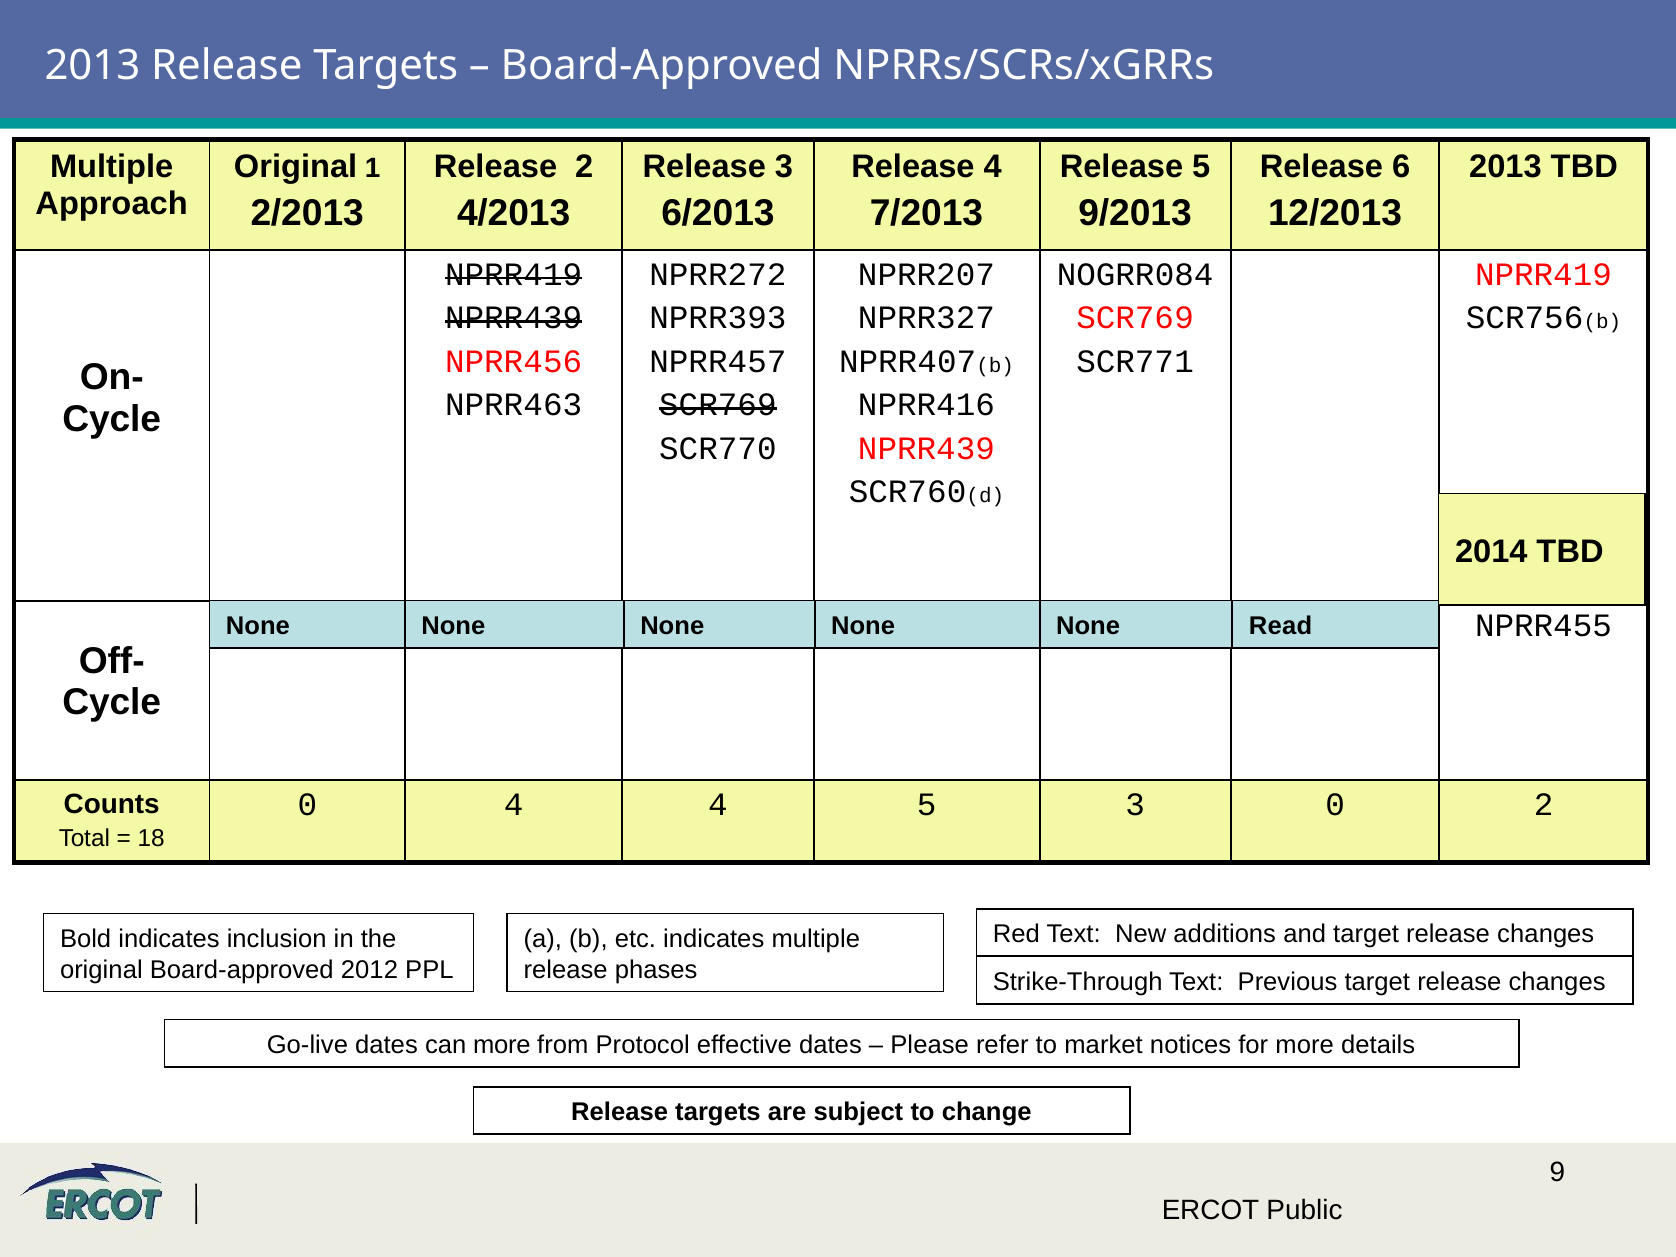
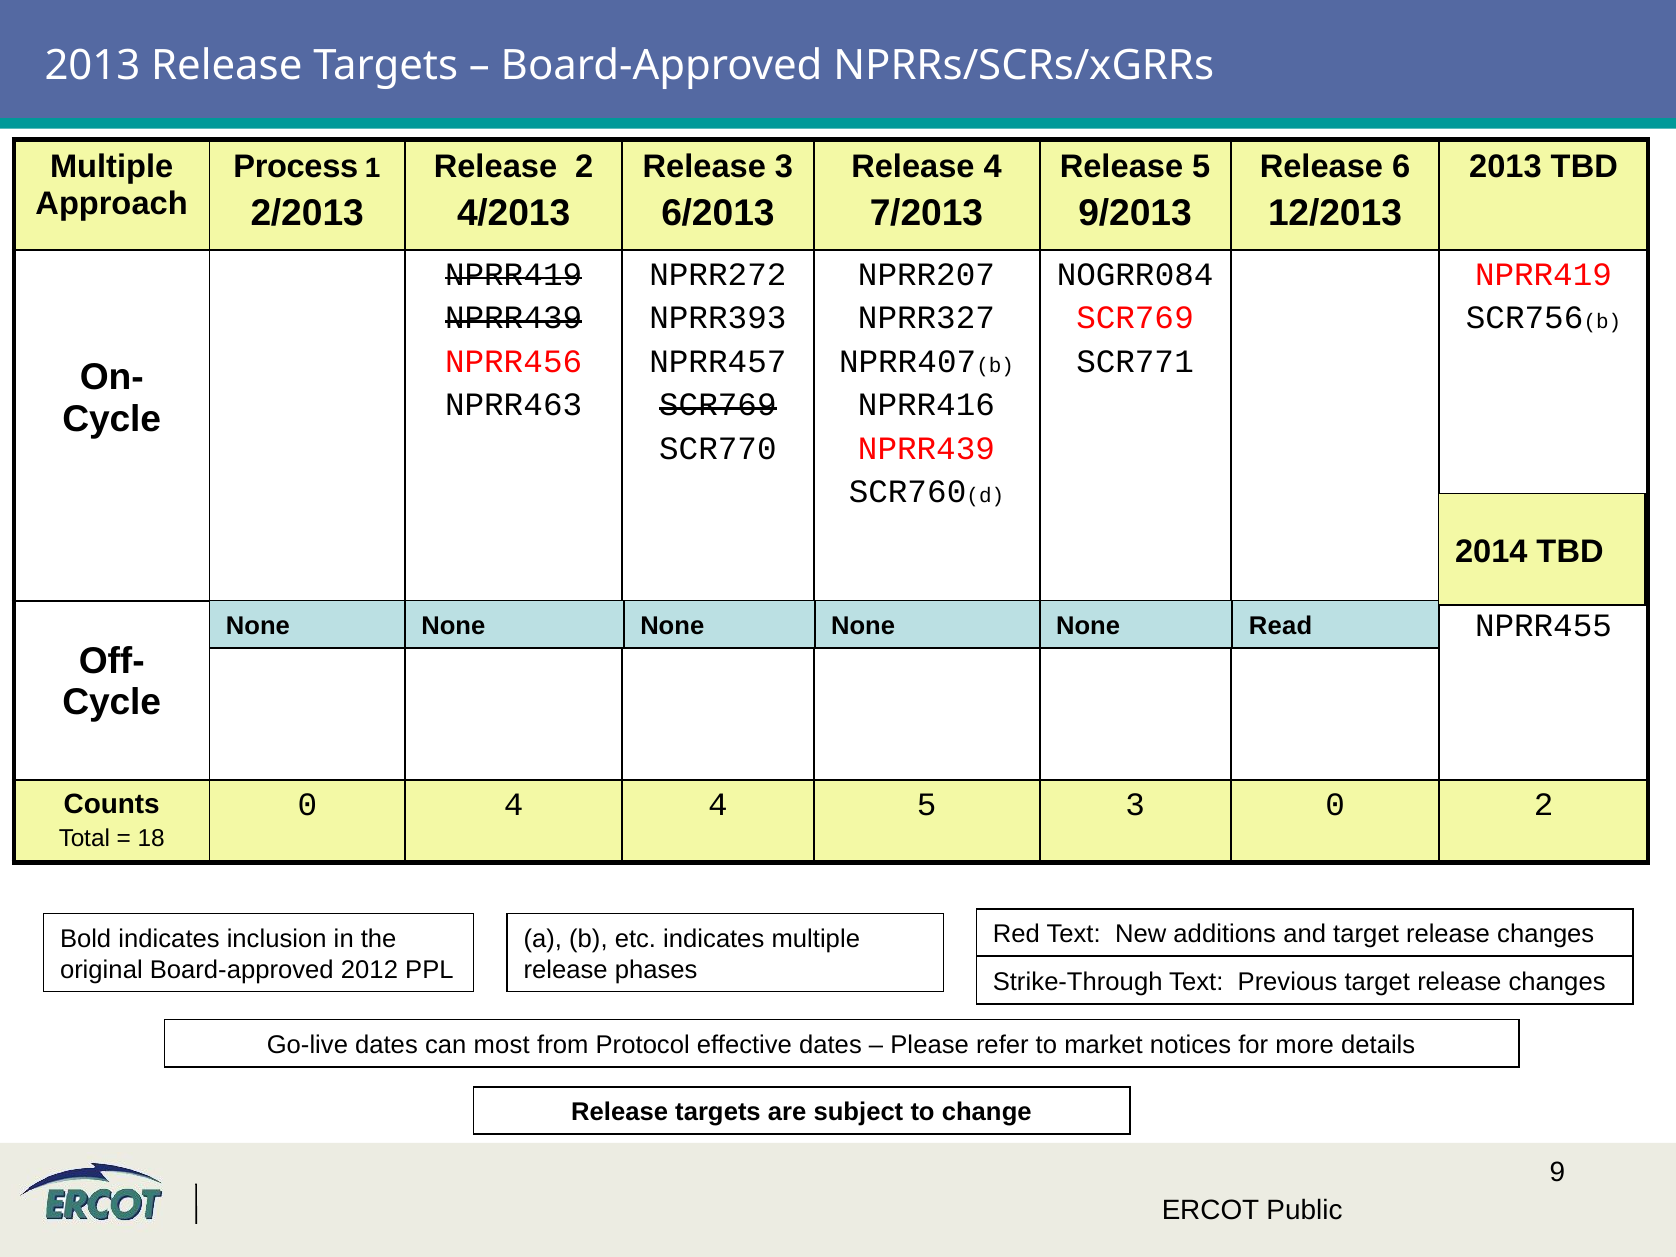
Original at (296, 167): Original -> Process
can more: more -> most
